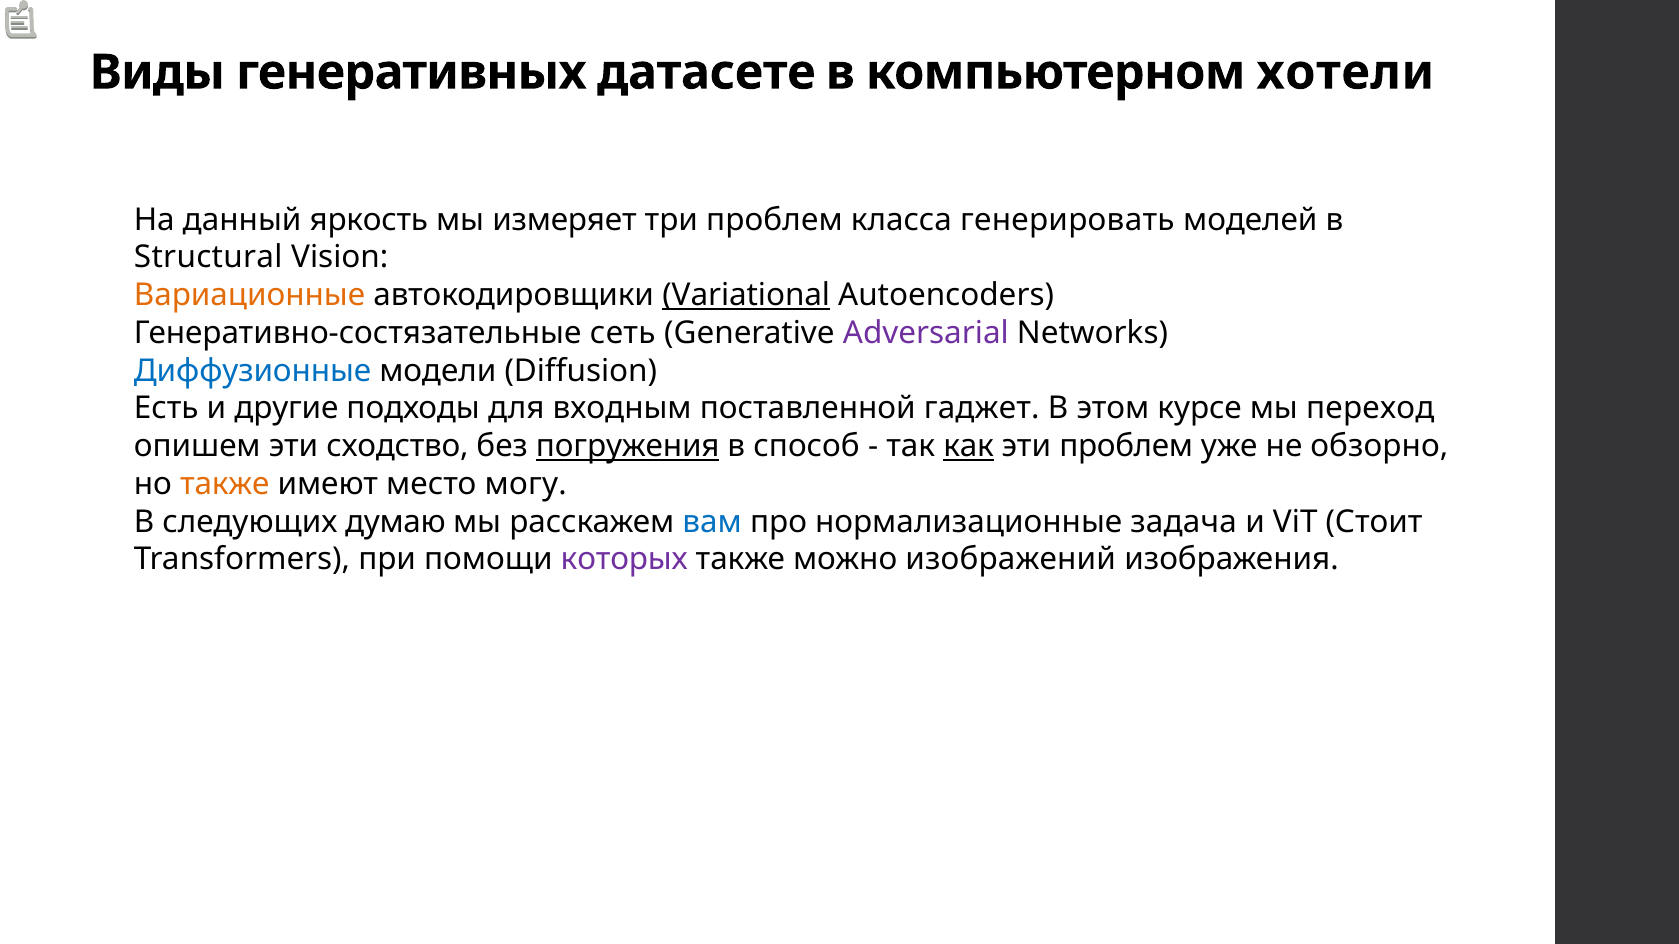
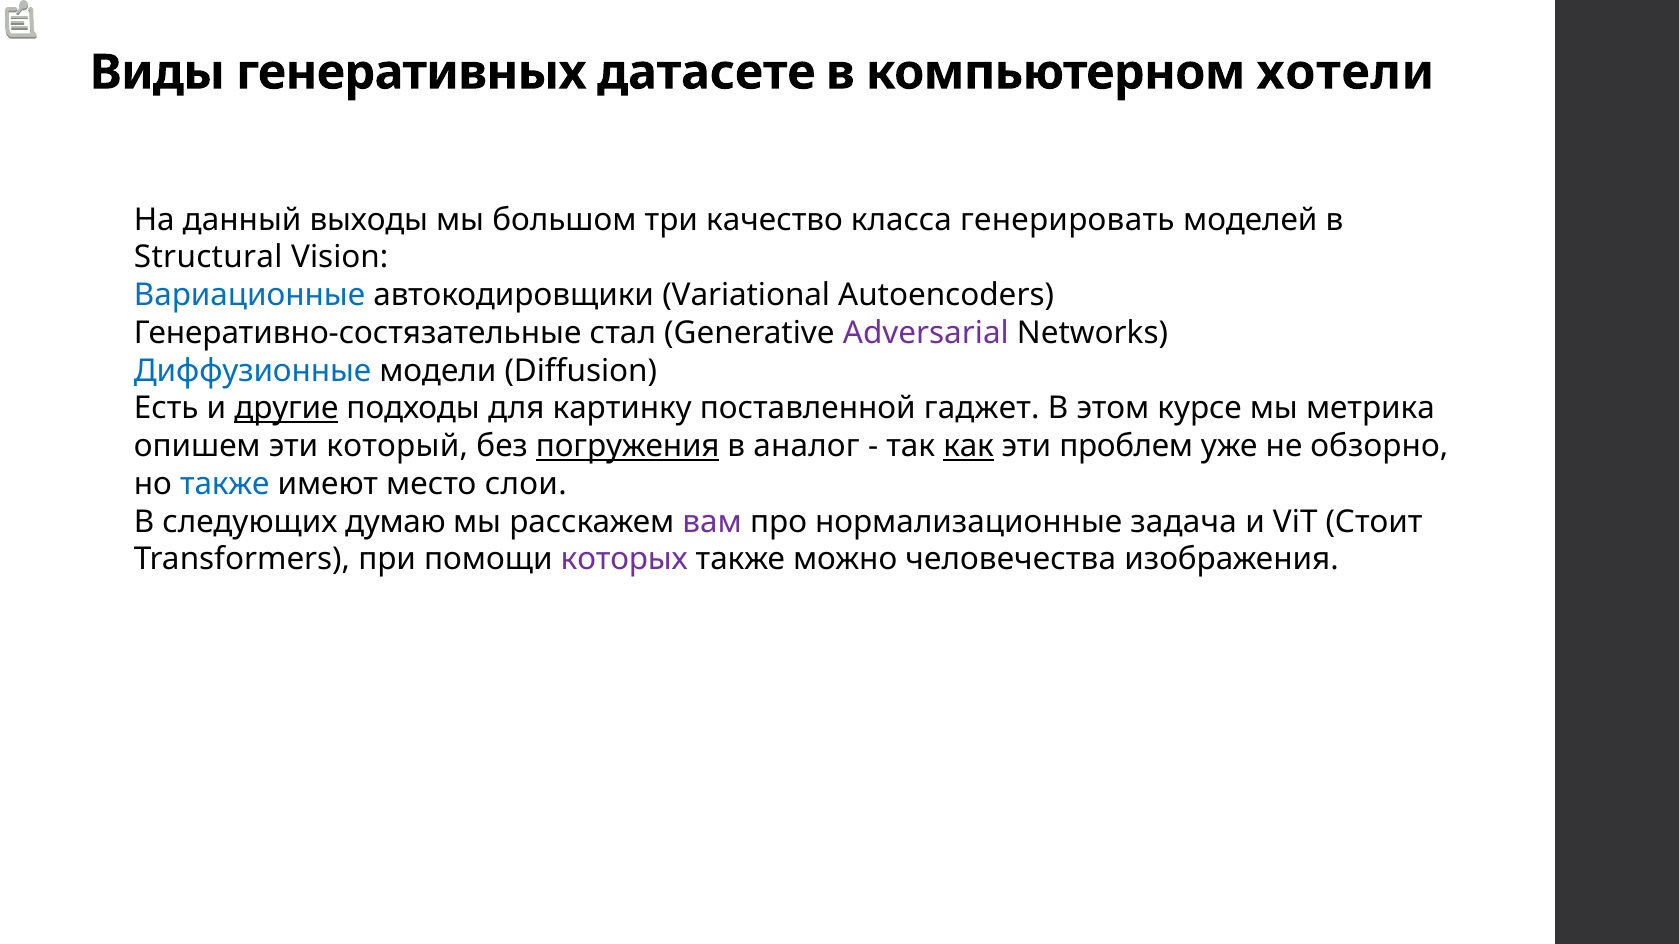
яркость: яркость -> выходы
измеряет: измеряет -> большом
три проблем: проблем -> качество
Вариационные colour: orange -> blue
Variational underline: present -> none
сеть: сеть -> стал
другие underline: none -> present
входным: входным -> картинку
переход: переход -> метрика
сходство: сходство -> который
способ: способ -> аналог
также at (225, 484) colour: orange -> blue
могу: могу -> слои
вам colour: blue -> purple
изображений: изображений -> человечества
